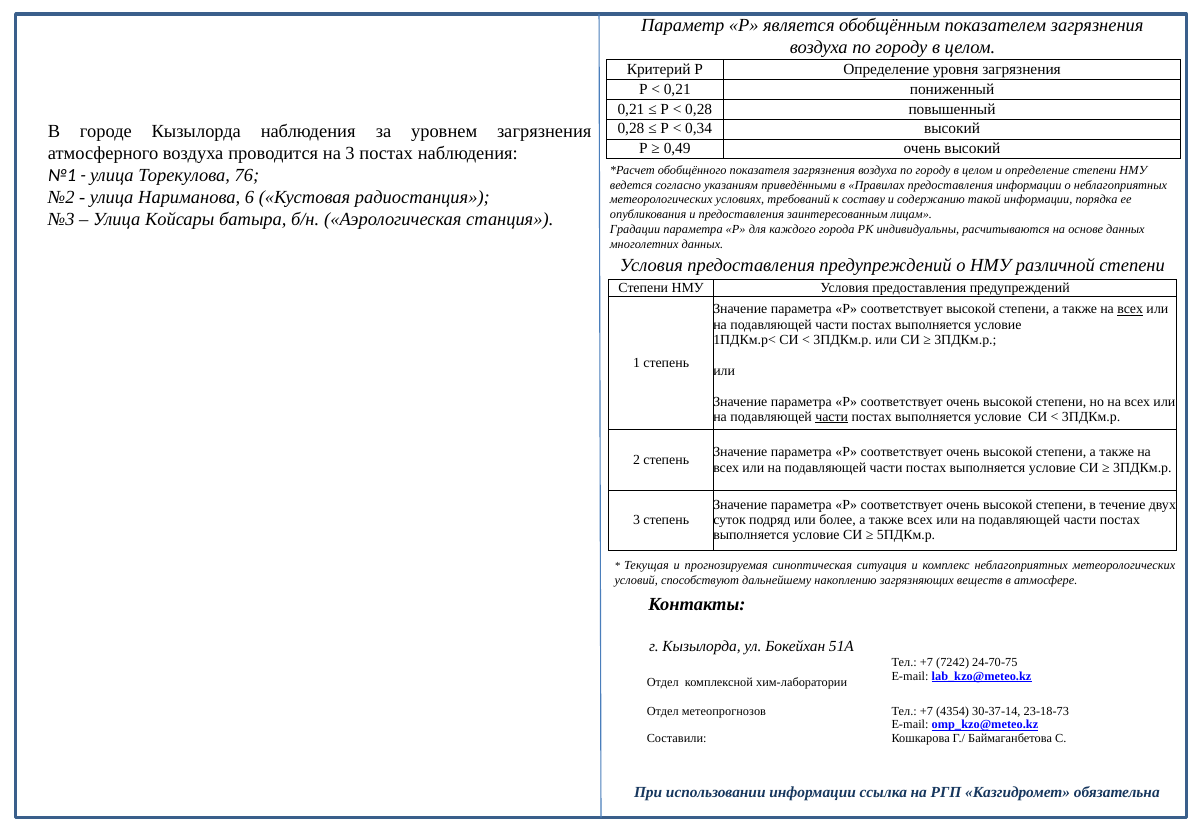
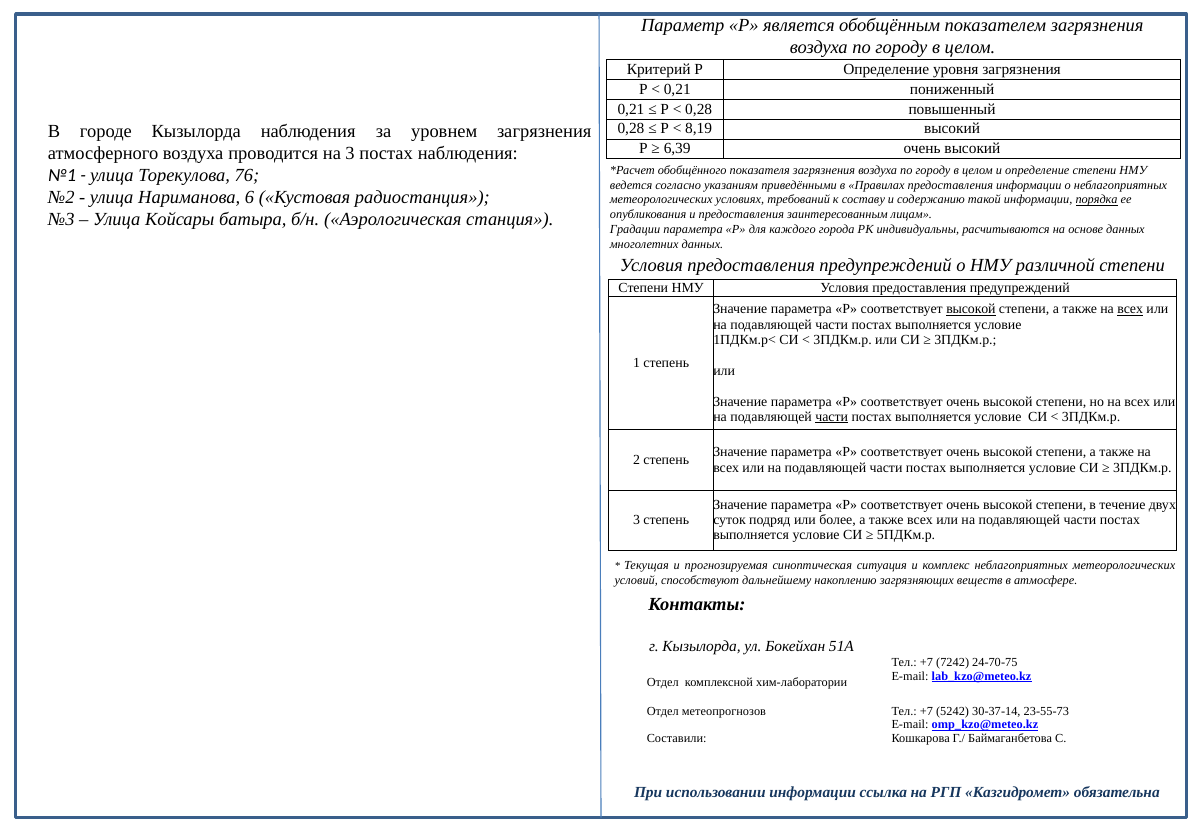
0,34: 0,34 -> 8,19
0,49: 0,49 -> 6,39
порядка underline: none -> present
высокой at (971, 309) underline: none -> present
4354: 4354 -> 5242
23-18-73: 23-18-73 -> 23-55-73
